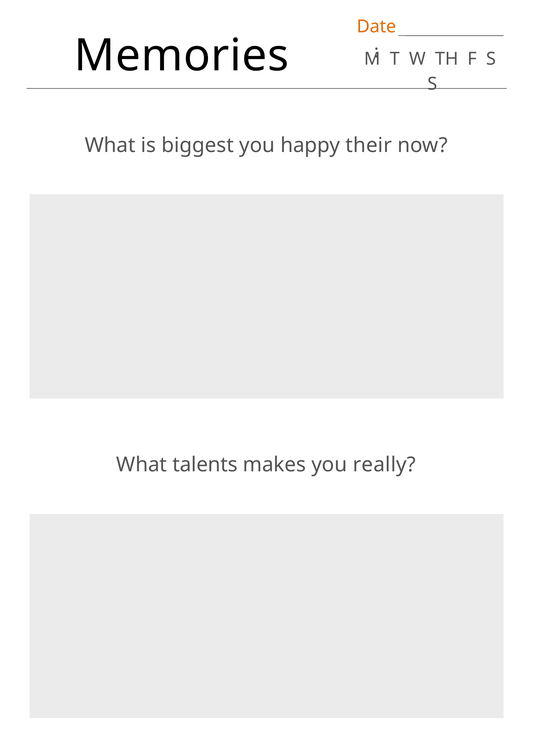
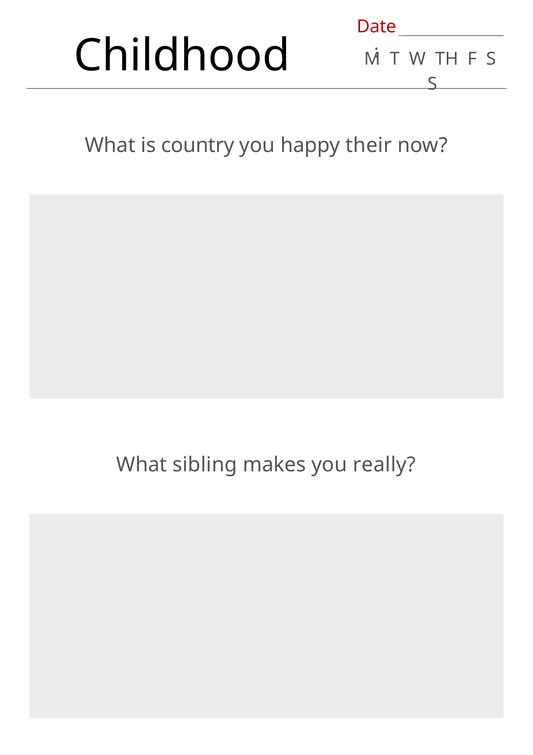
Date colour: orange -> red
Memories: Memories -> Childhood
biggest: biggest -> country
talents: talents -> sibling
